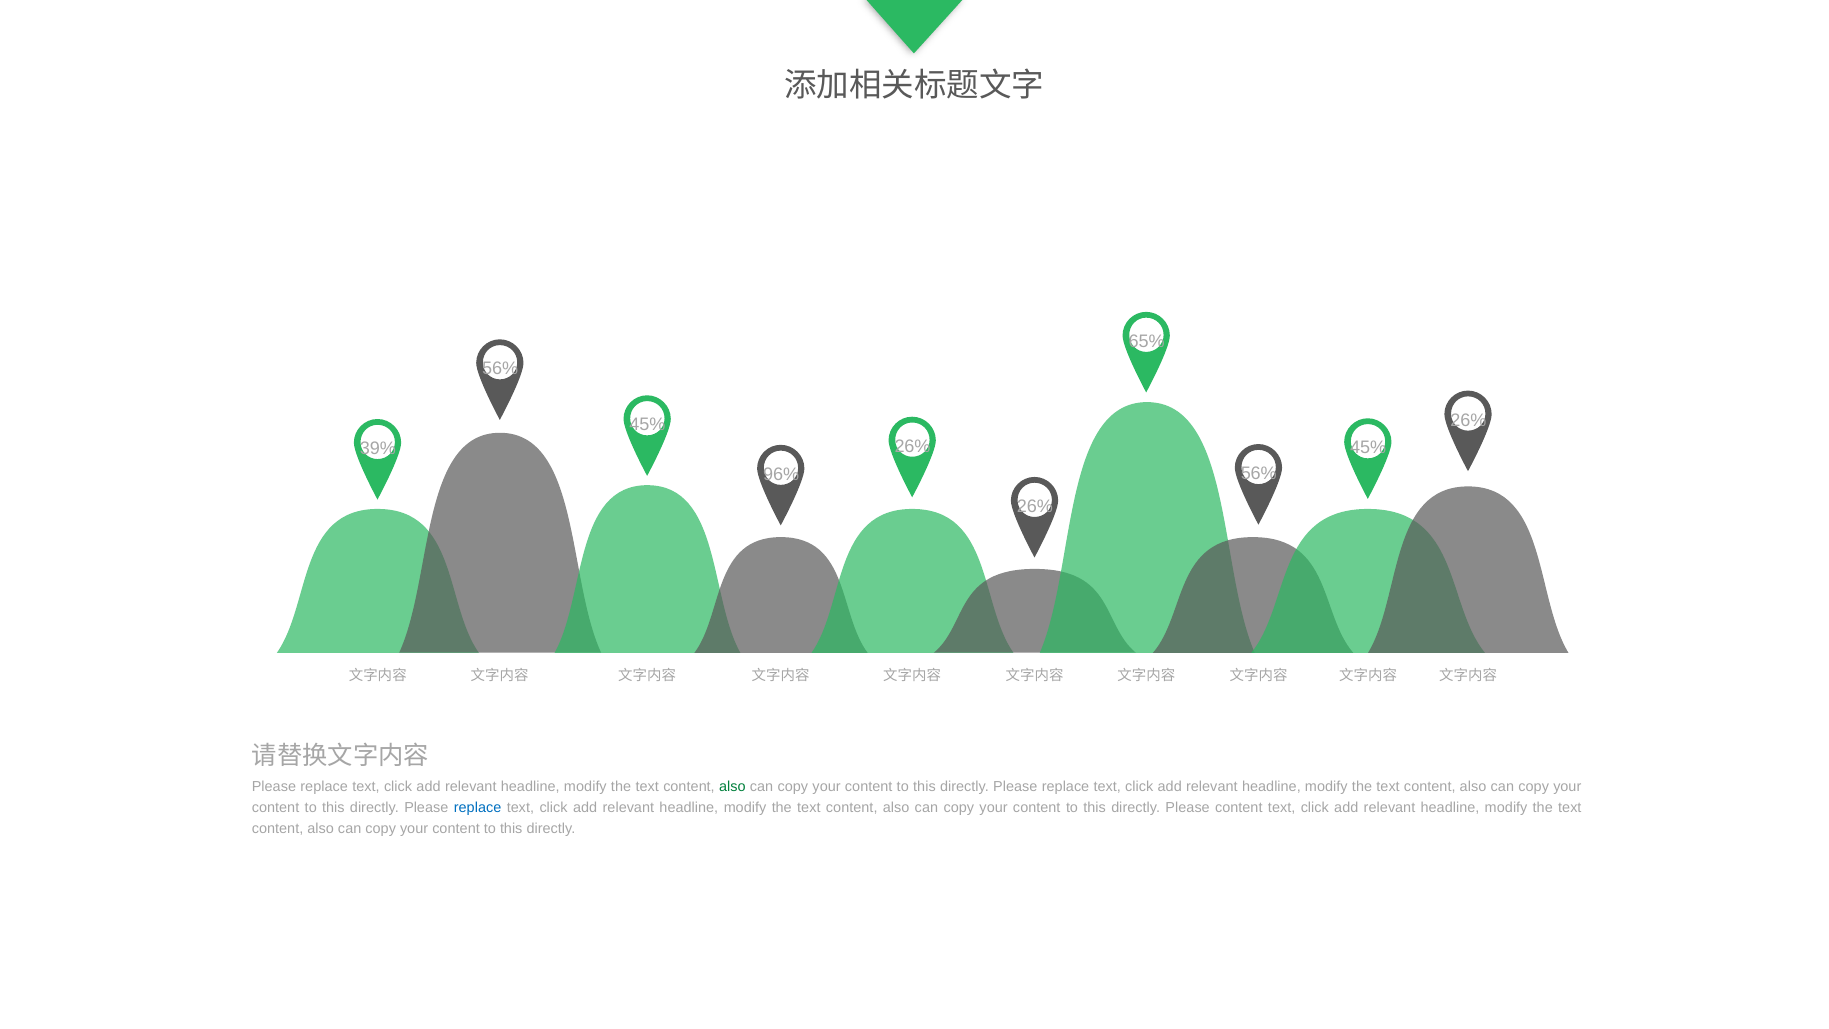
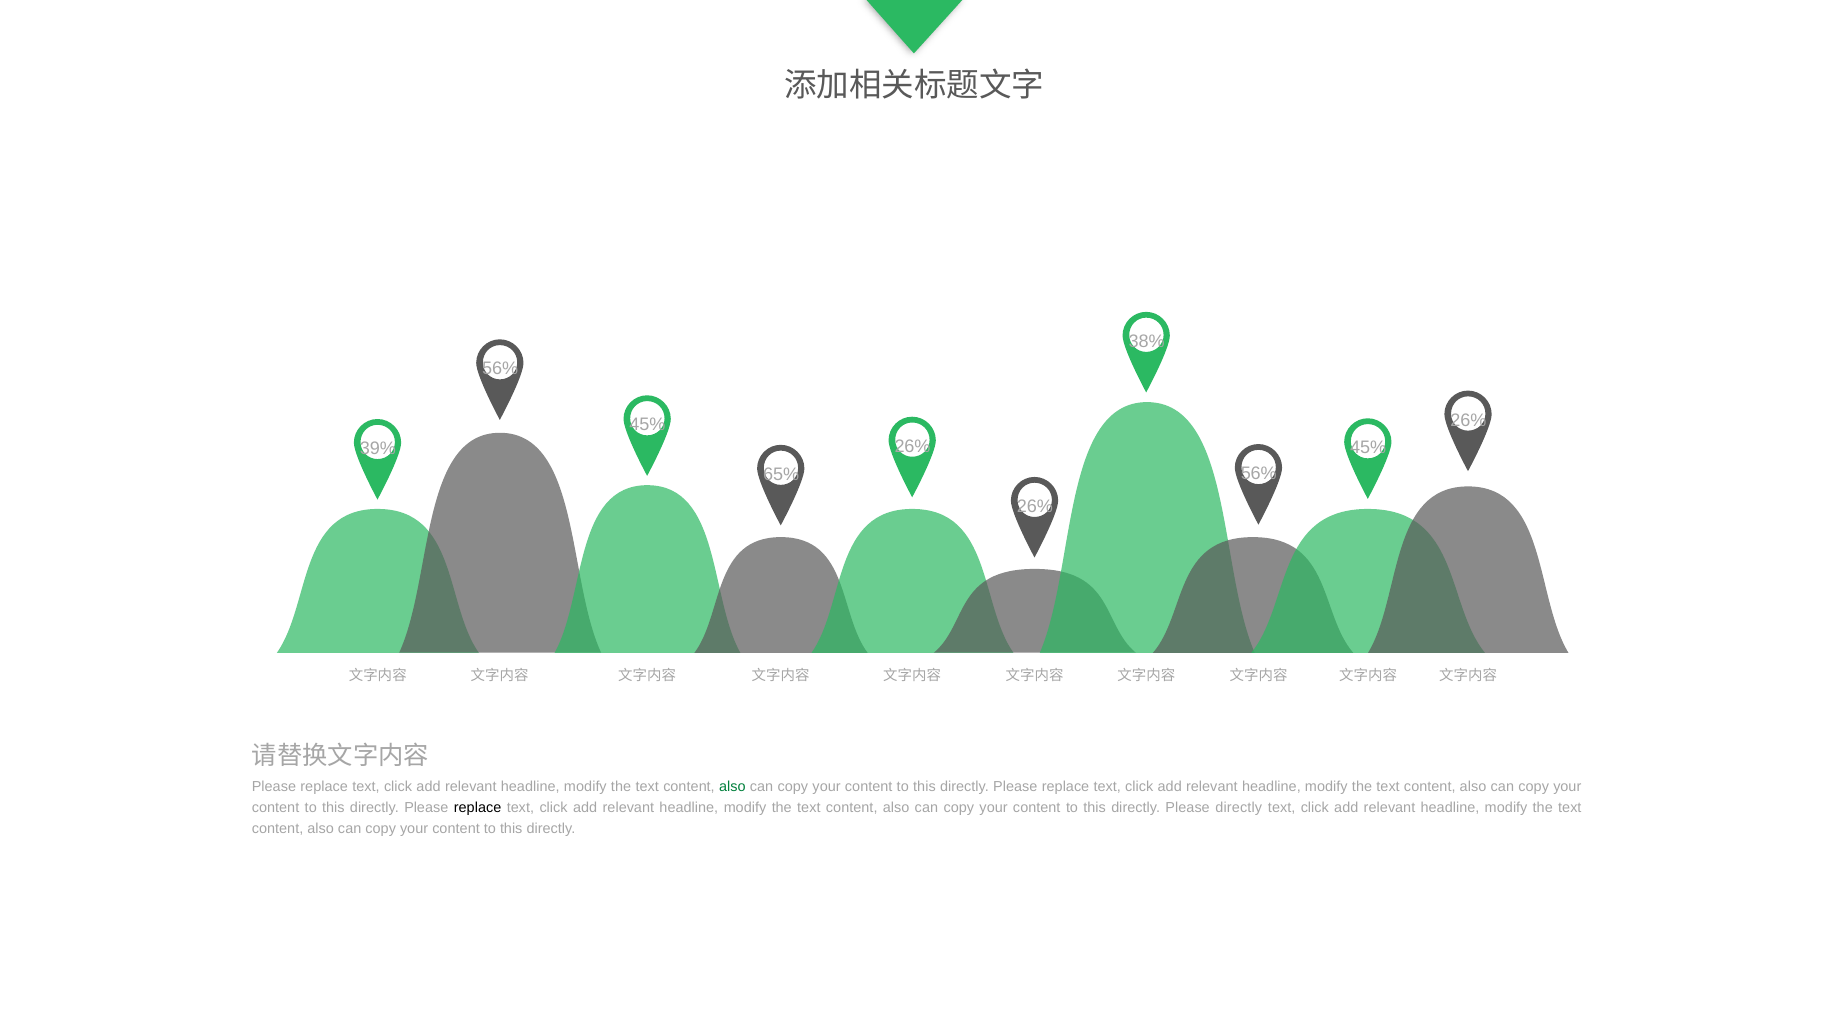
65%: 65% -> 38%
96%: 96% -> 65%
replace at (478, 808) colour: blue -> black
Please content: content -> directly
